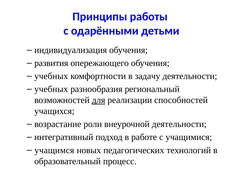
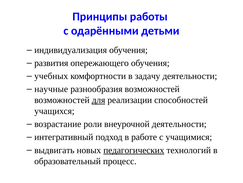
учебных at (51, 89): учебных -> научные
разнообразия региональный: региональный -> возможностей
учащимся: учащимся -> выдвигать
педагогических underline: none -> present
